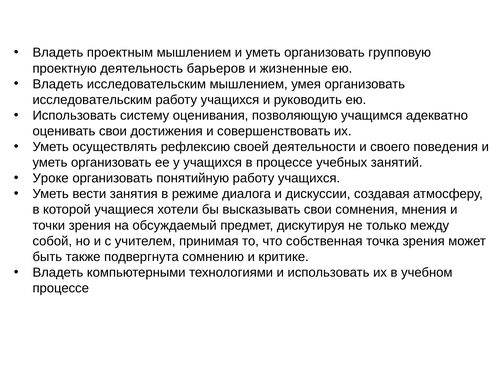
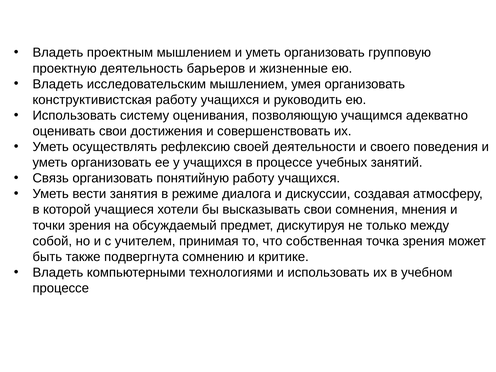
исследовательским at (92, 100): исследовательским -> конструктивистская
Уроке: Уроке -> Связь
